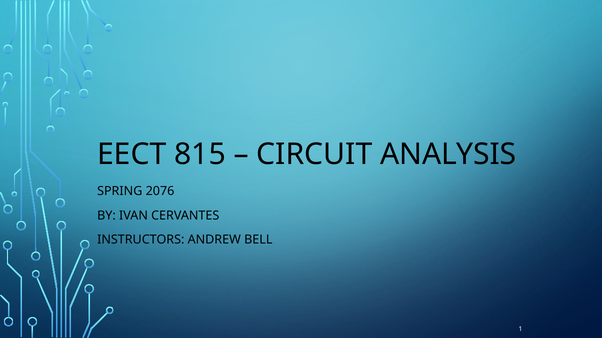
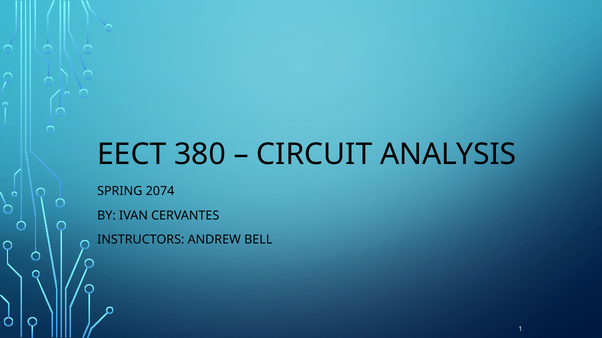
815: 815 -> 380
2076: 2076 -> 2074
